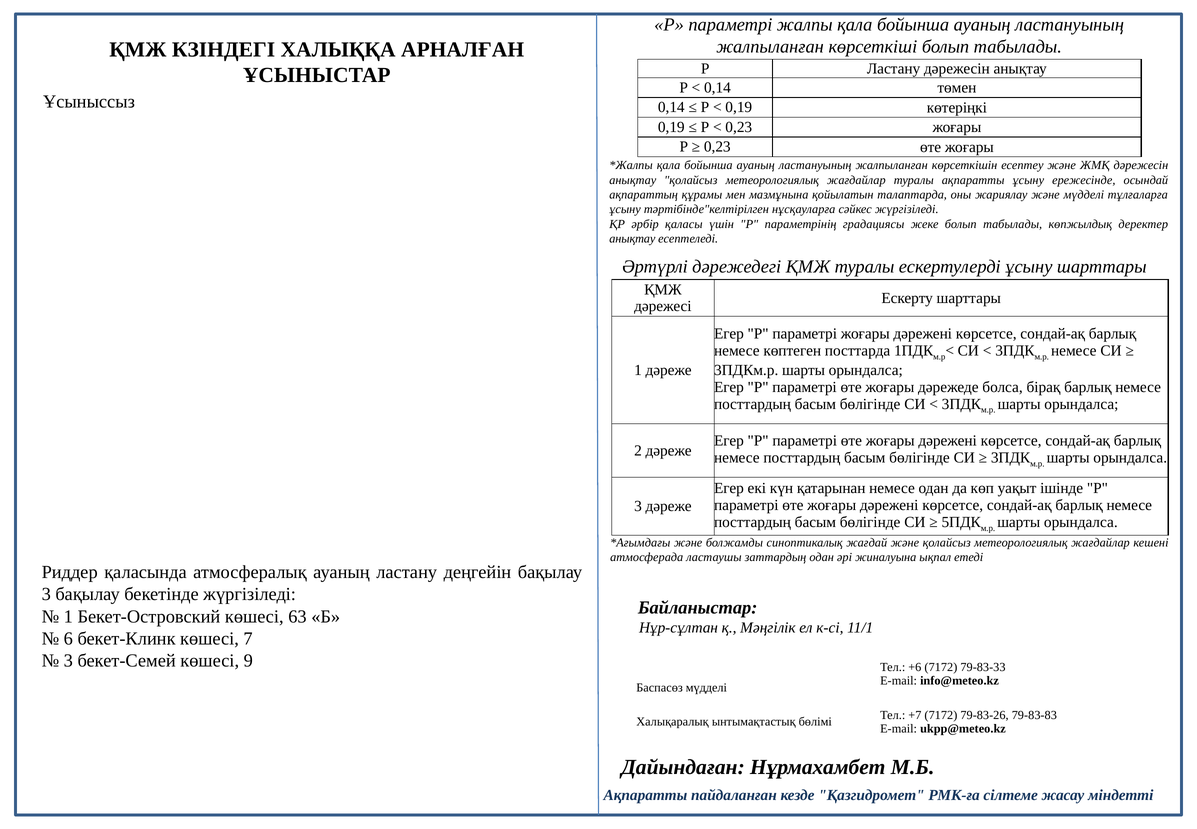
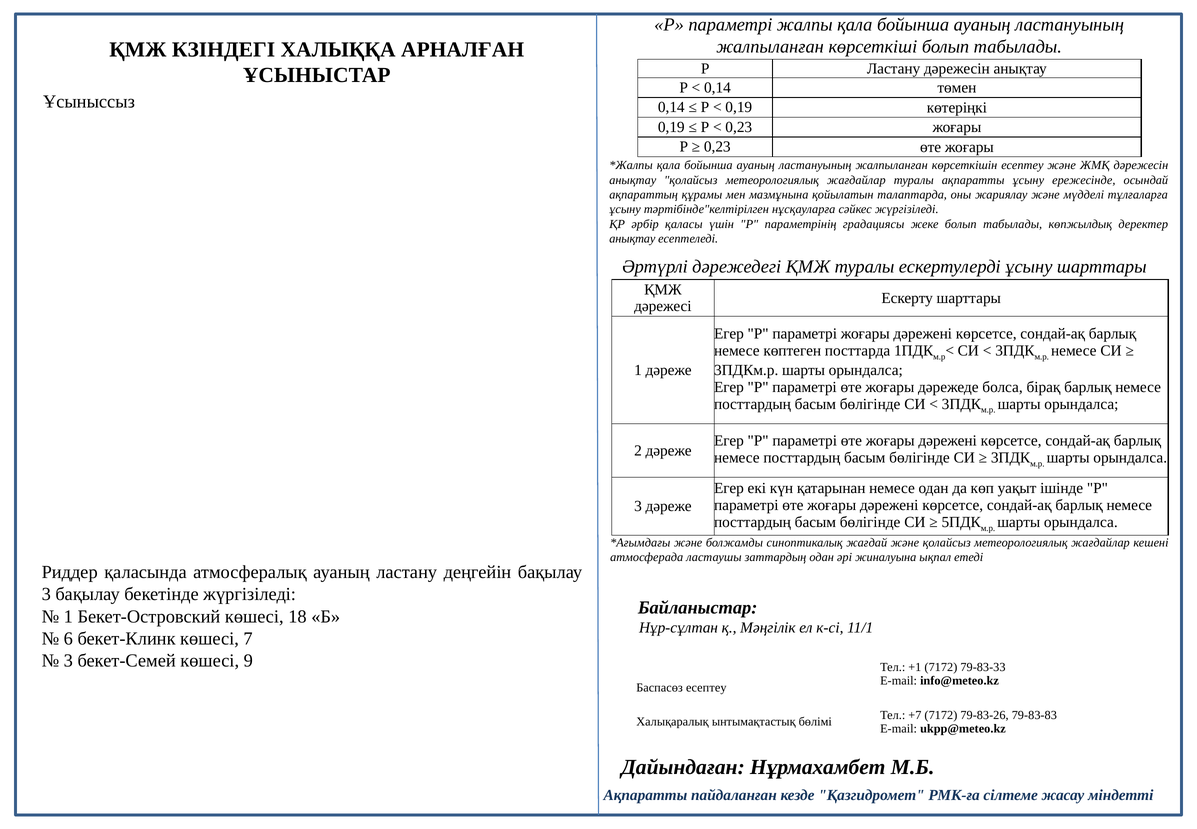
63: 63 -> 18
+6: +6 -> +1
Баспасөз мүдделі: мүдделі -> есептеу
